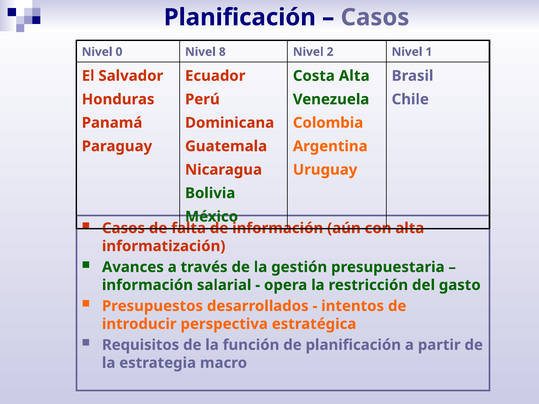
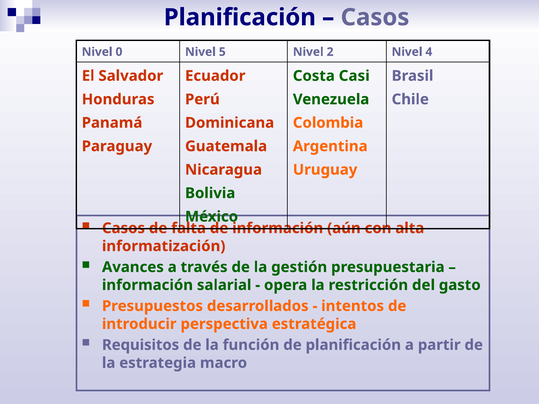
8: 8 -> 5
1: 1 -> 4
Costa Alta: Alta -> Casi
